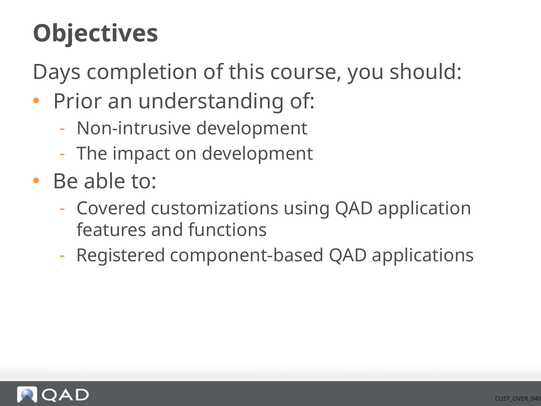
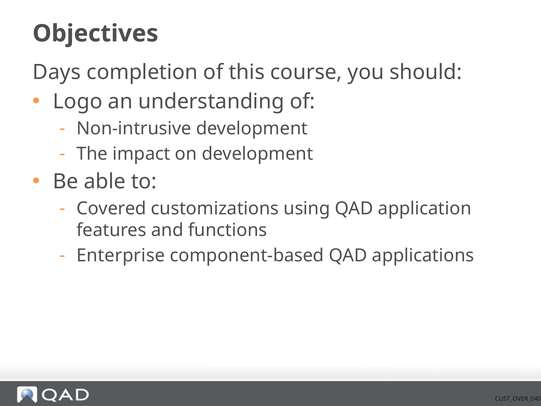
Prior: Prior -> Logo
Registered: Registered -> Enterprise
